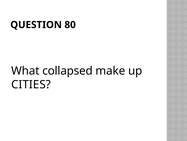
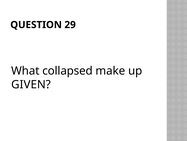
80: 80 -> 29
CITIES: CITIES -> GIVEN
